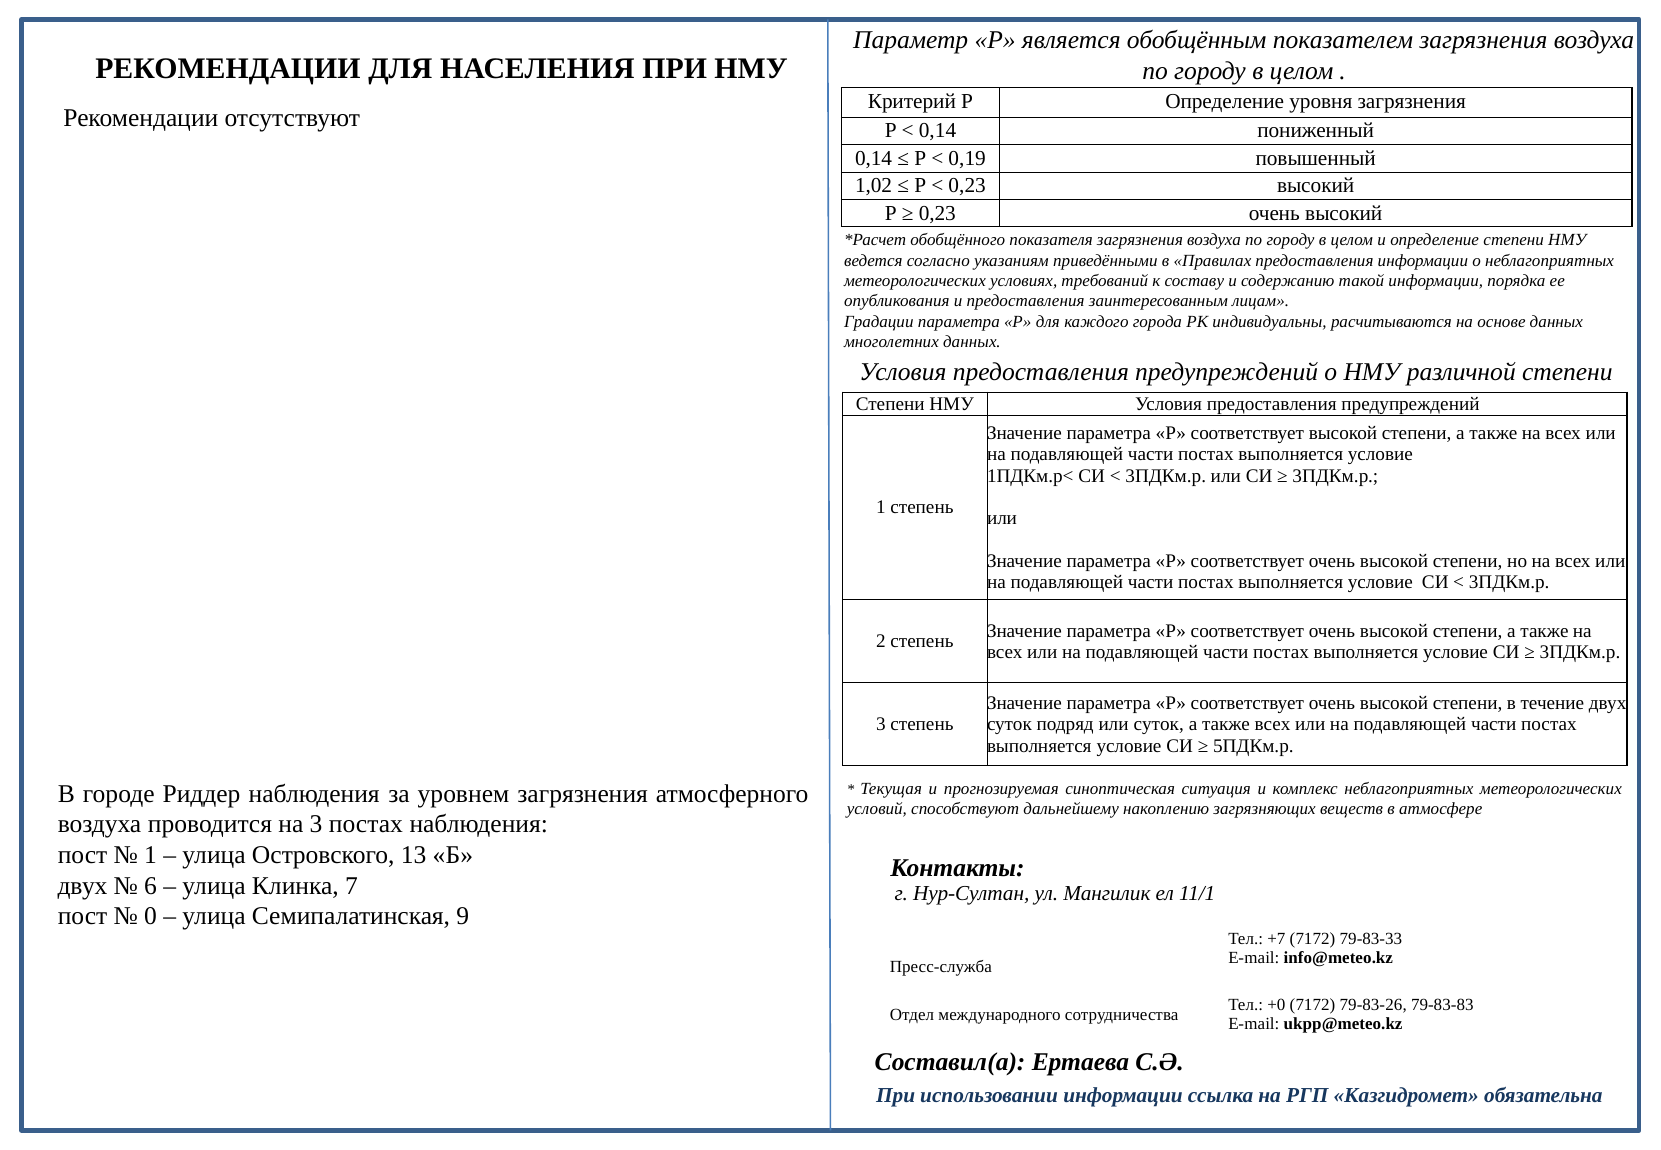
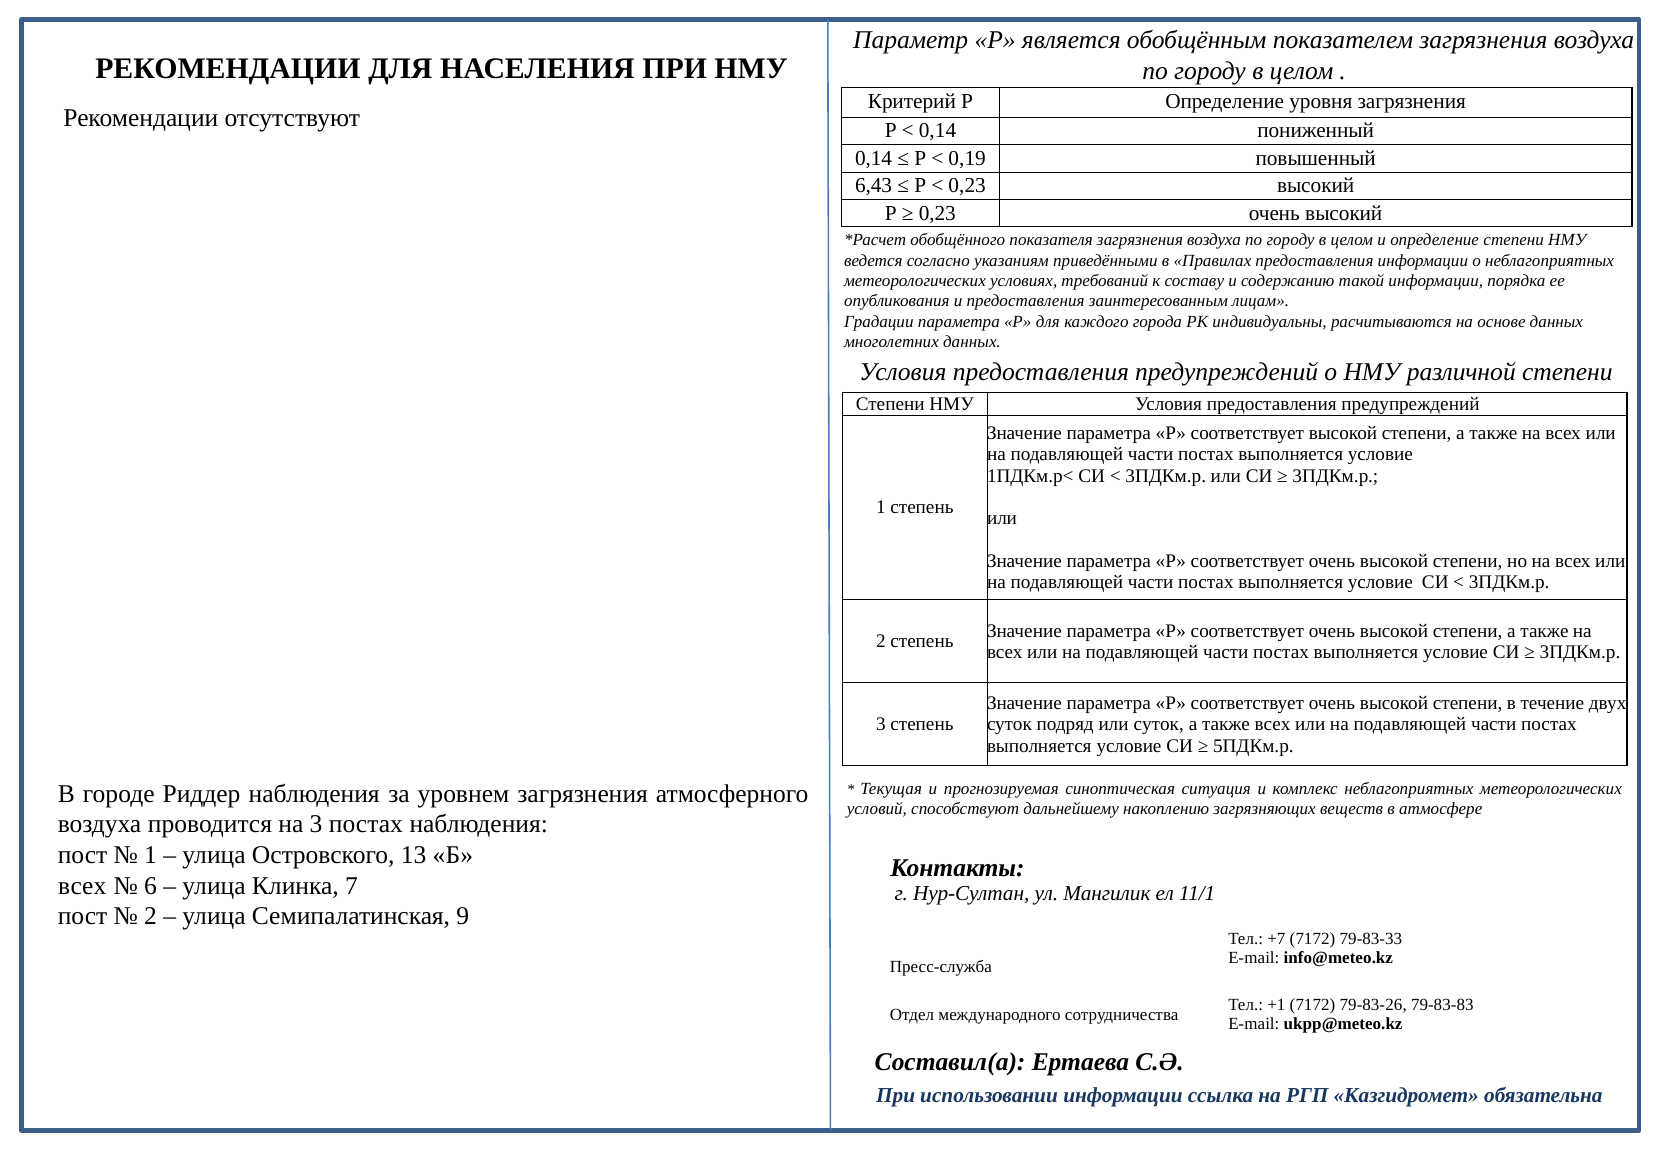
1,02: 1,02 -> 6,43
двух at (83, 886): двух -> всех
0 at (151, 916): 0 -> 2
+0: +0 -> +1
